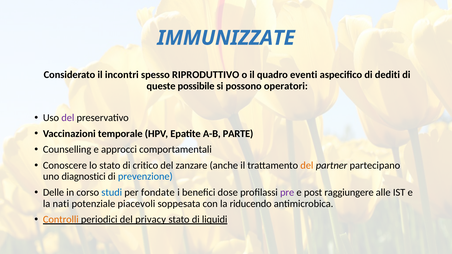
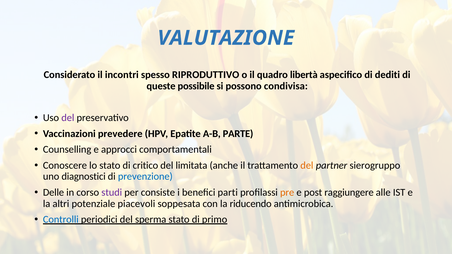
IMMUNIZZATE: IMMUNIZZATE -> VALUTAZIONE
eventi: eventi -> libertà
operatori: operatori -> condivisa
temporale: temporale -> prevedere
zanzare: zanzare -> limitata
partecipano: partecipano -> sierogruppo
studi colour: blue -> purple
fondate: fondate -> consiste
dose: dose -> parti
pre colour: purple -> orange
nati: nati -> altri
Controlli colour: orange -> blue
privacy: privacy -> sperma
liquidi: liquidi -> primo
